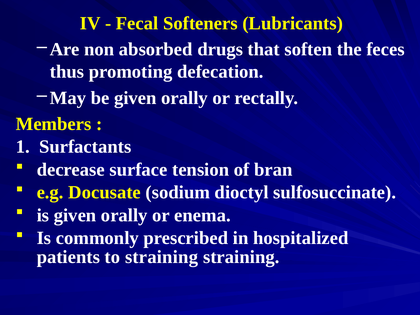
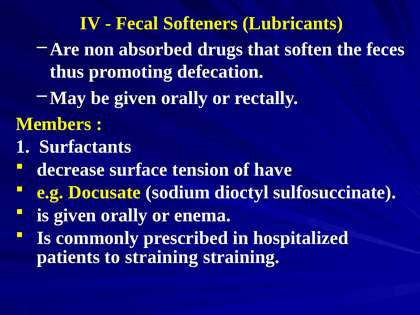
bran: bran -> have
